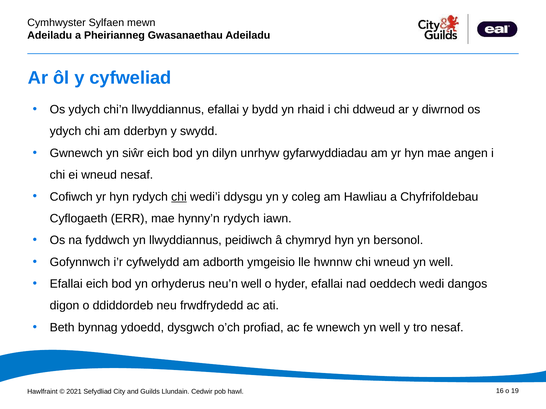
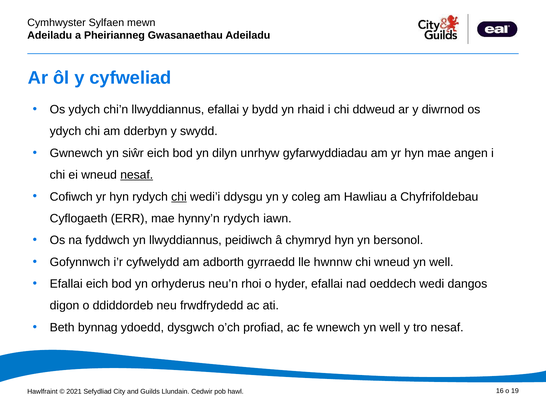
nesaf at (137, 175) underline: none -> present
ymgeisio: ymgeisio -> gyrraedd
neu’n well: well -> rhoi
